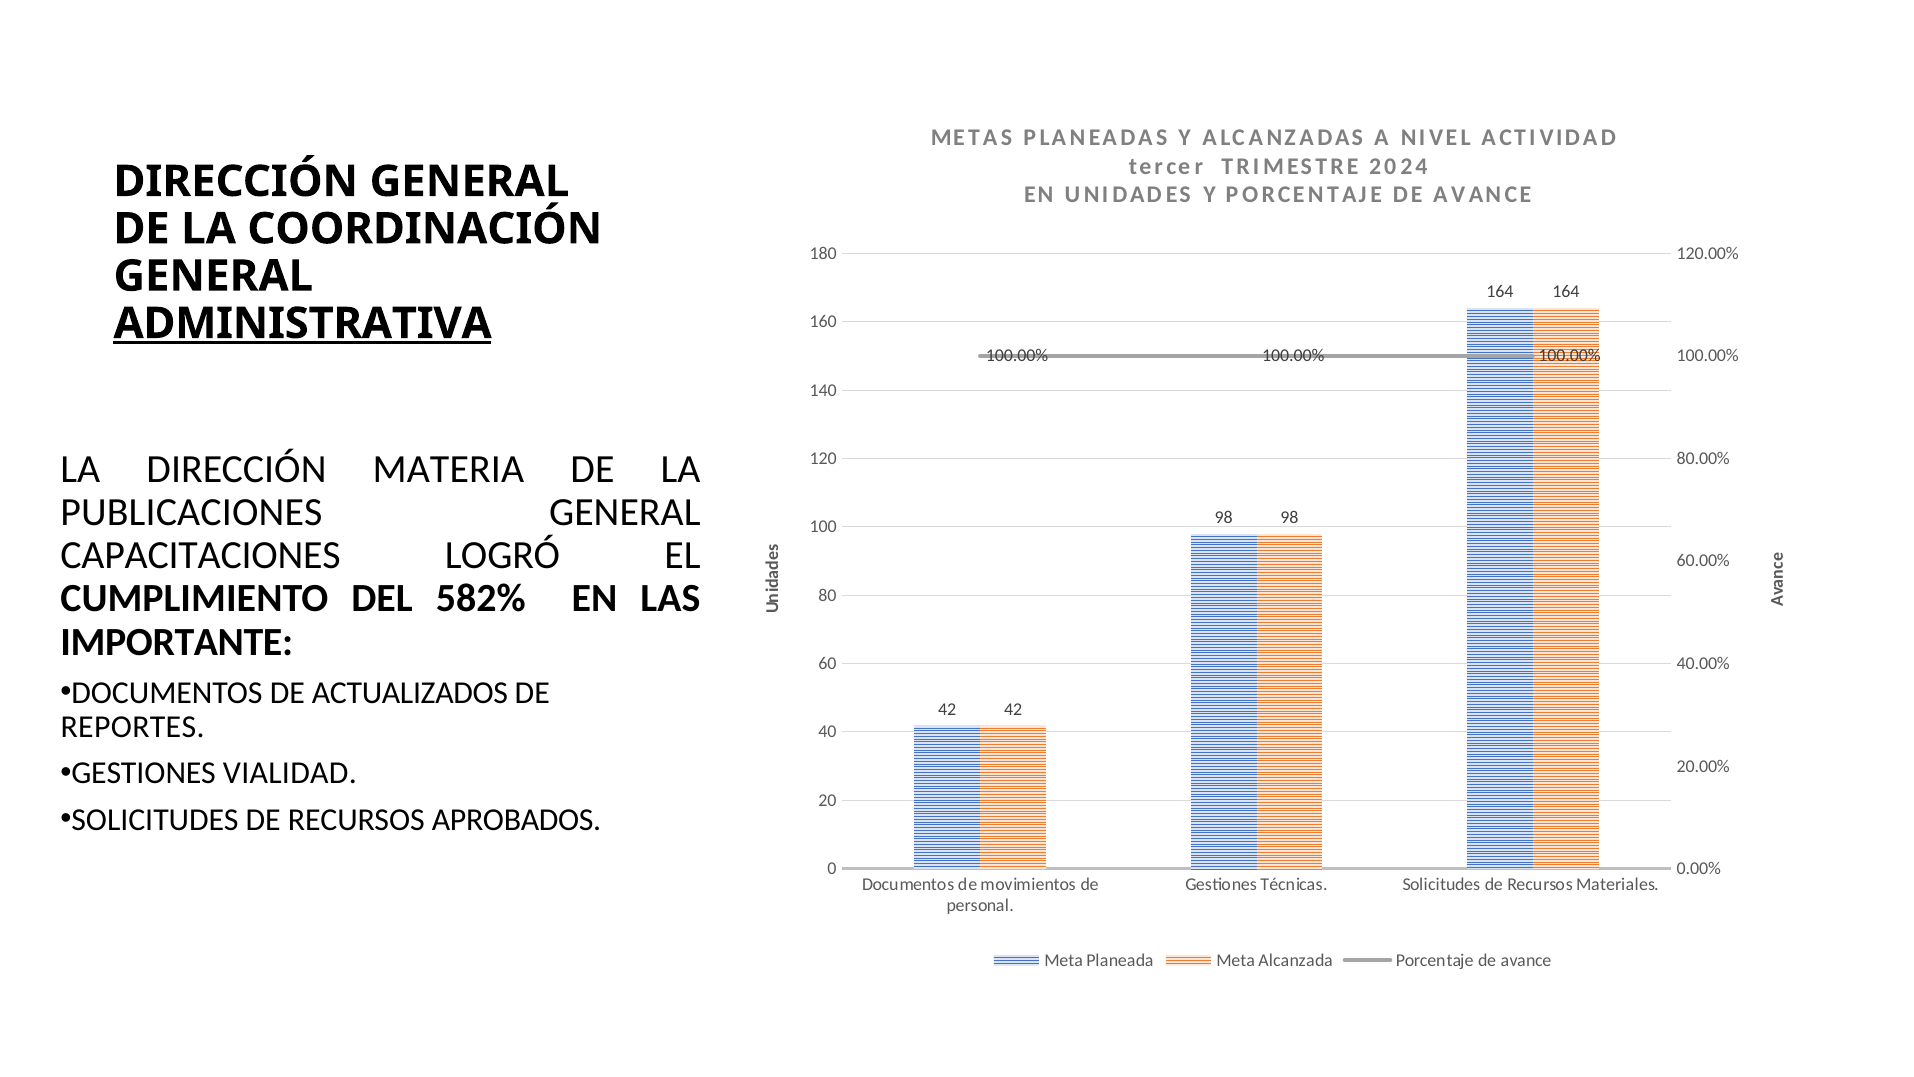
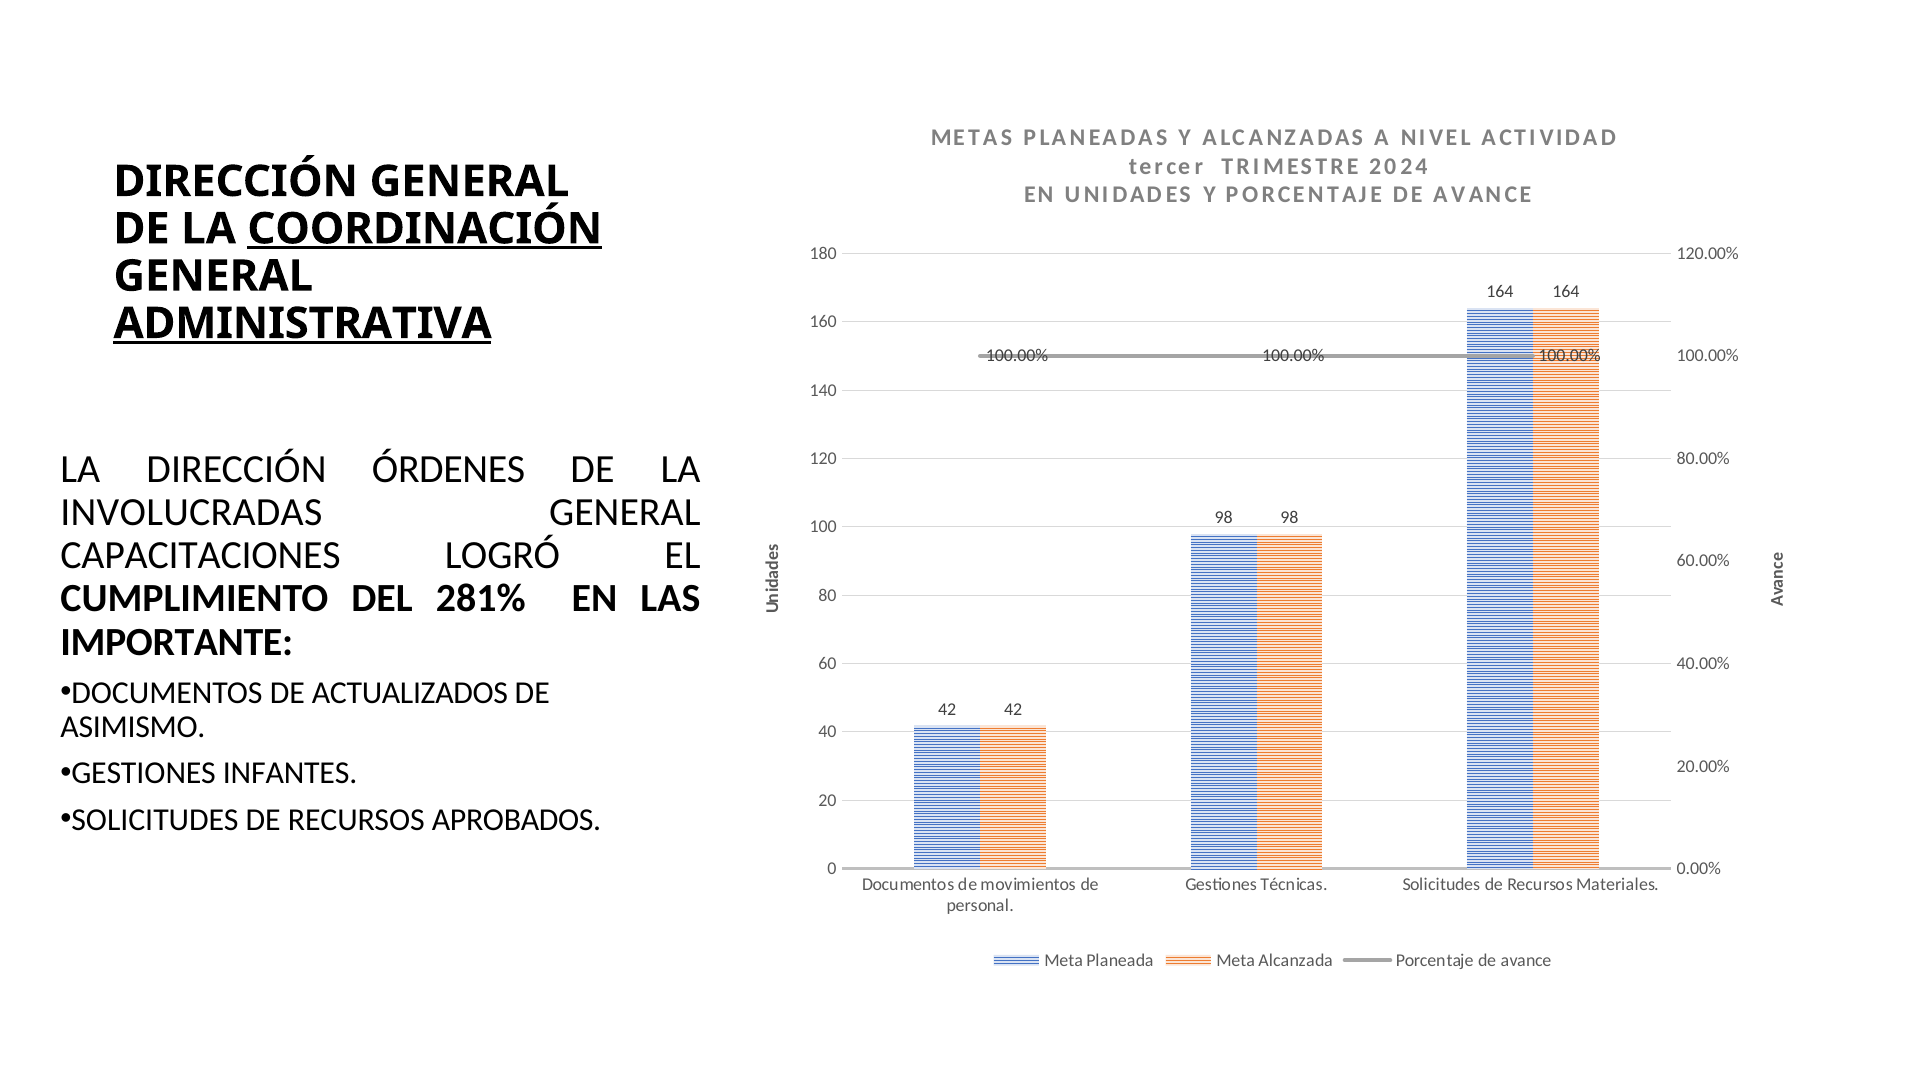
COORDINACIÓN underline: none -> present
MATERIA: MATERIA -> ÓRDENES
PUBLICACIONES: PUBLICACIONES -> INVOLUCRADAS
582%: 582% -> 281%
REPORTES: REPORTES -> ASIMISMO
VIALIDAD: VIALIDAD -> INFANTES
